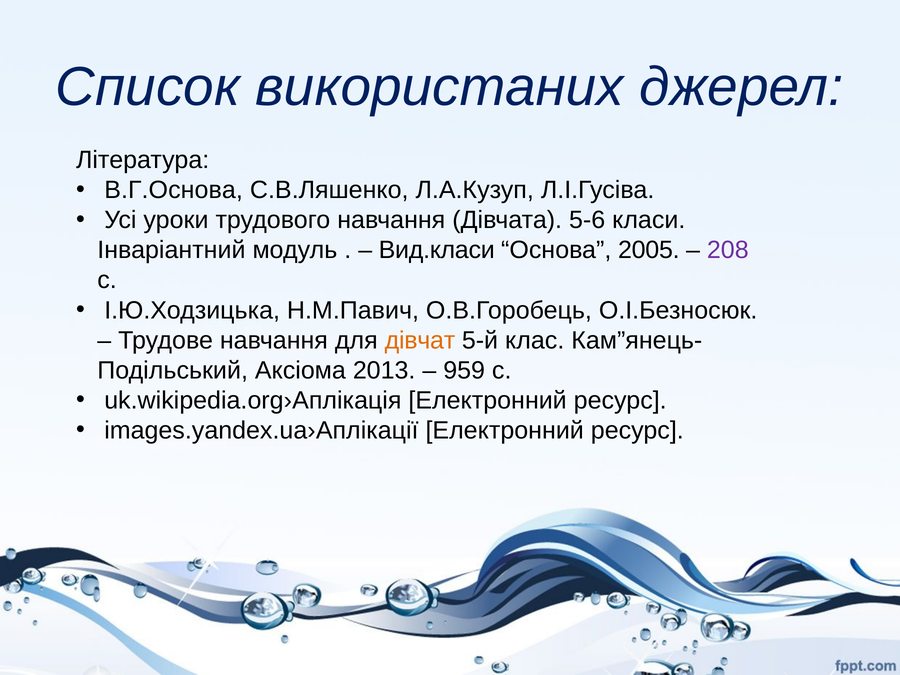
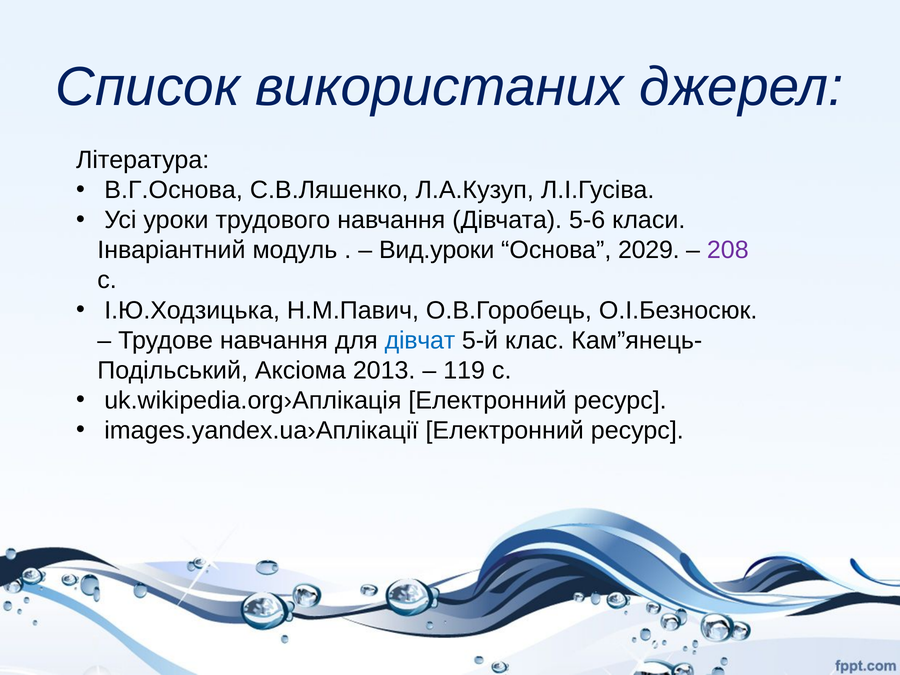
Вид.класи: Вид.класи -> Вид.уроки
2005: 2005 -> 2029
дівчат colour: orange -> blue
959: 959 -> 119
